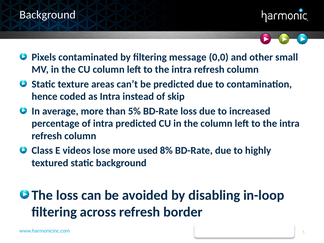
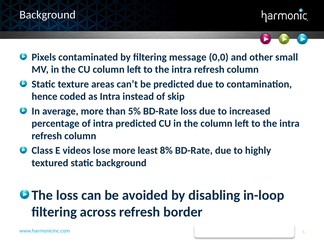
used: used -> least
